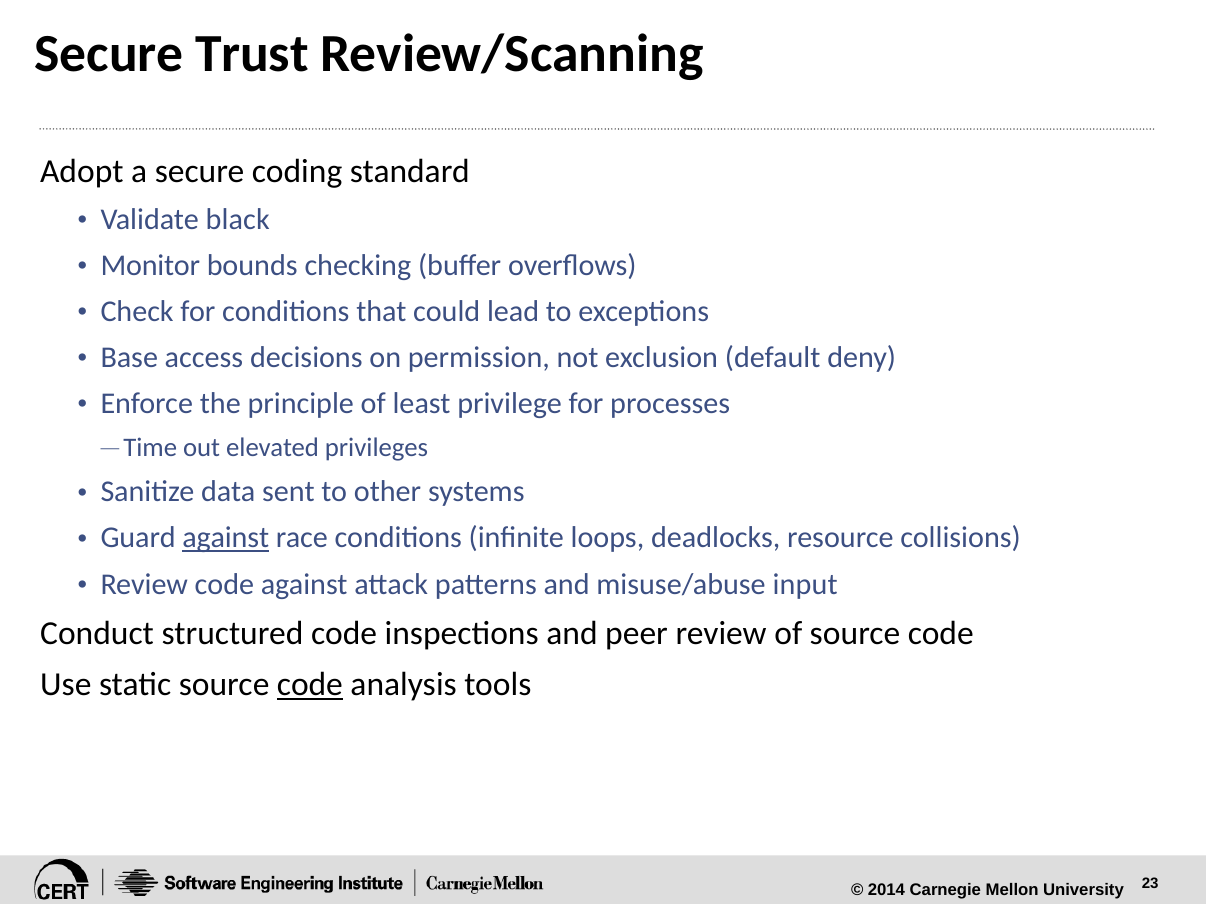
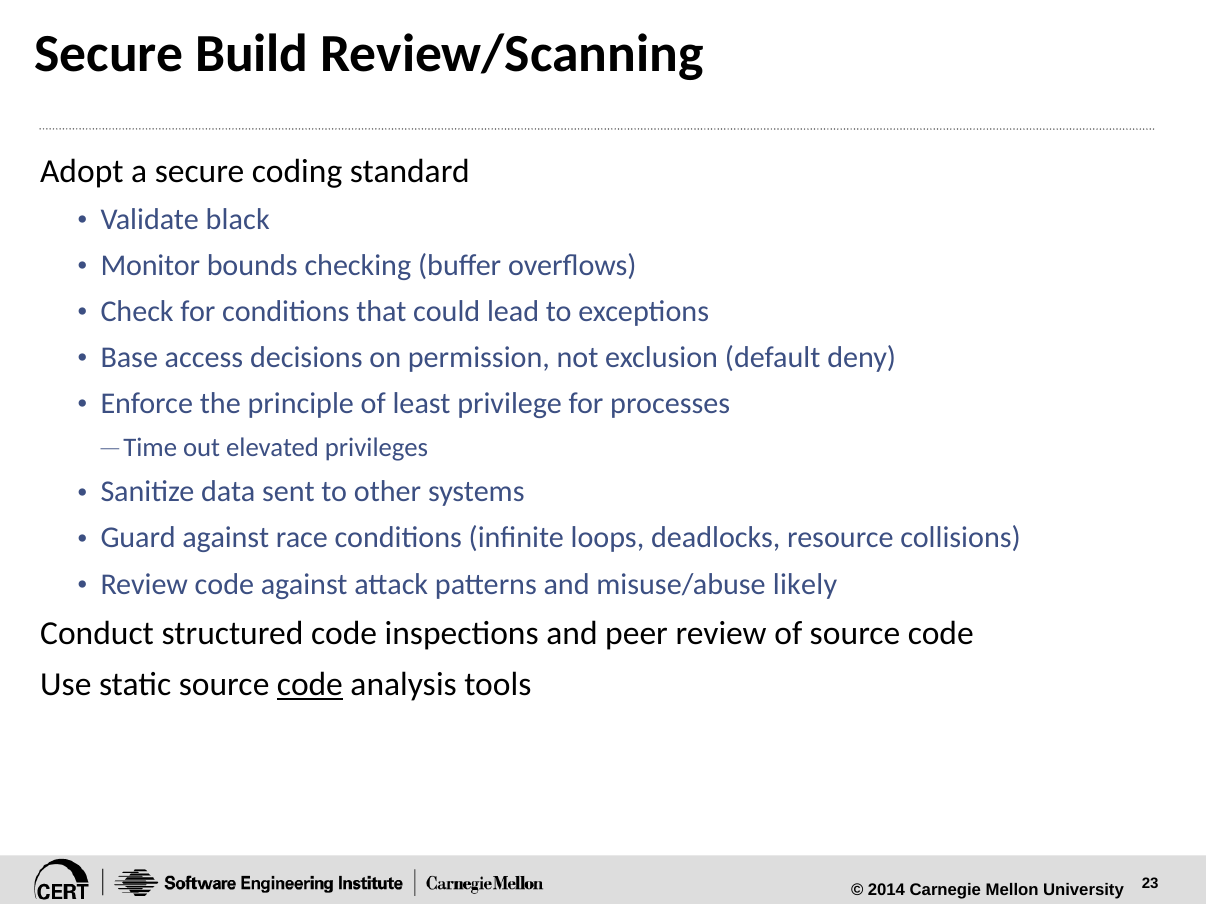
Trust: Trust -> Build
against at (226, 538) underline: present -> none
input: input -> likely
